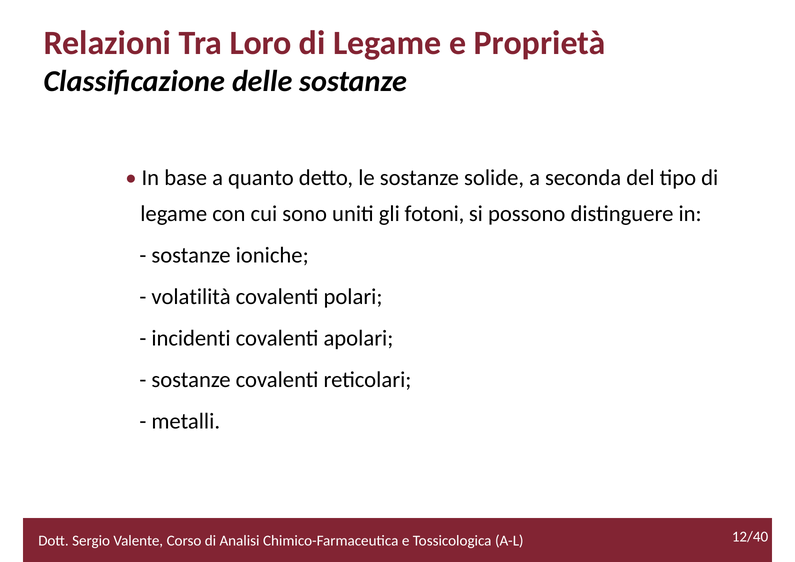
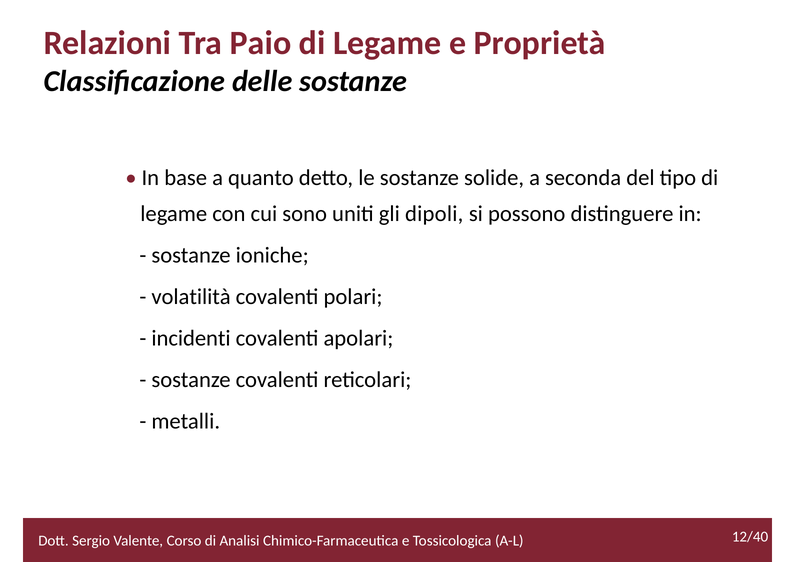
Loro: Loro -> Paio
fotoni: fotoni -> dipoli
